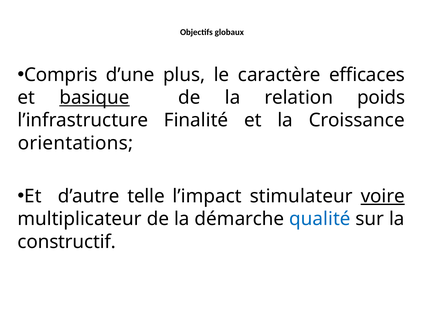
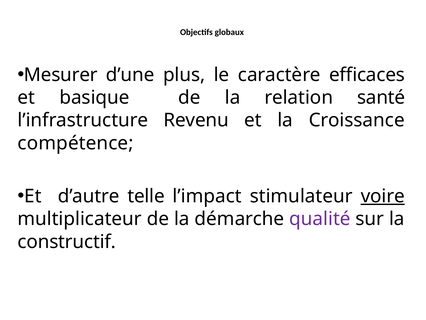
Compris: Compris -> Mesurer
basique underline: present -> none
poids: poids -> santé
Finalité: Finalité -> Revenu
orientations: orientations -> compétence
qualité colour: blue -> purple
